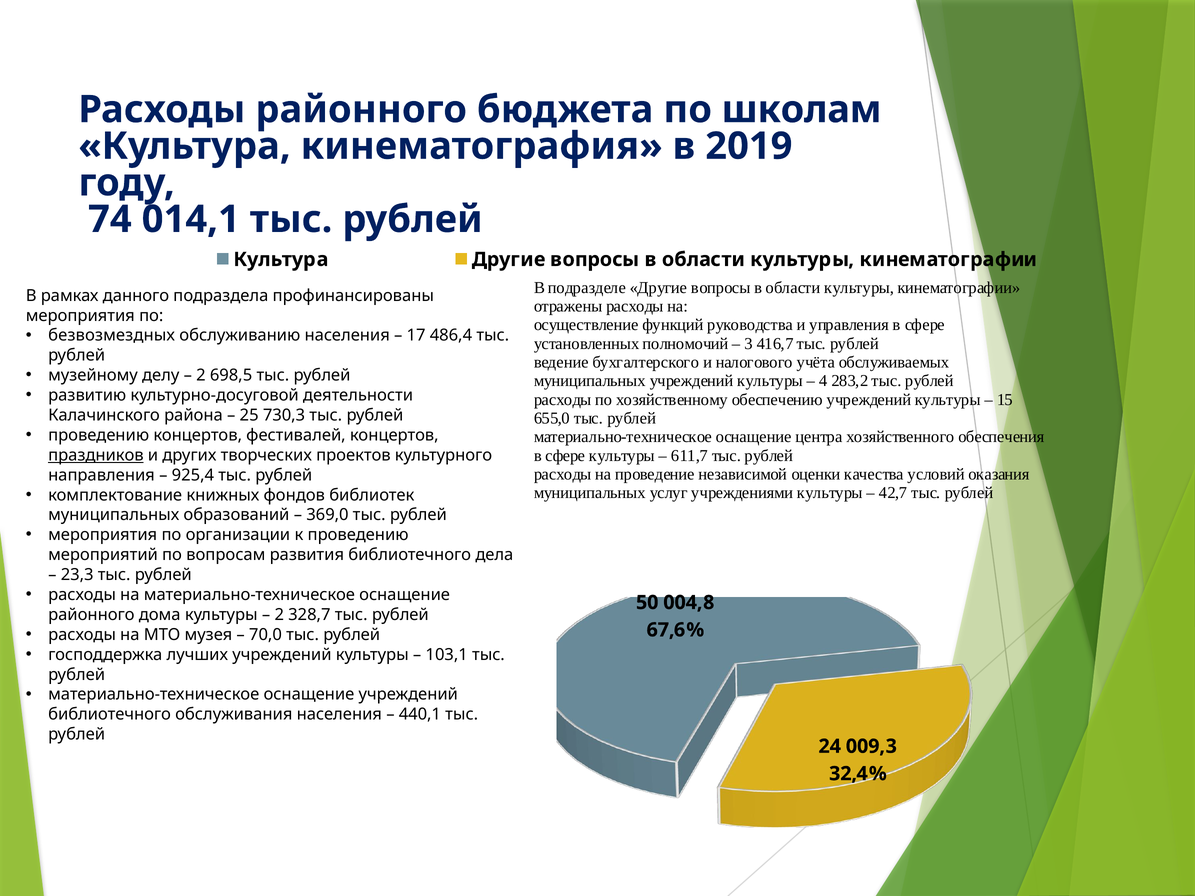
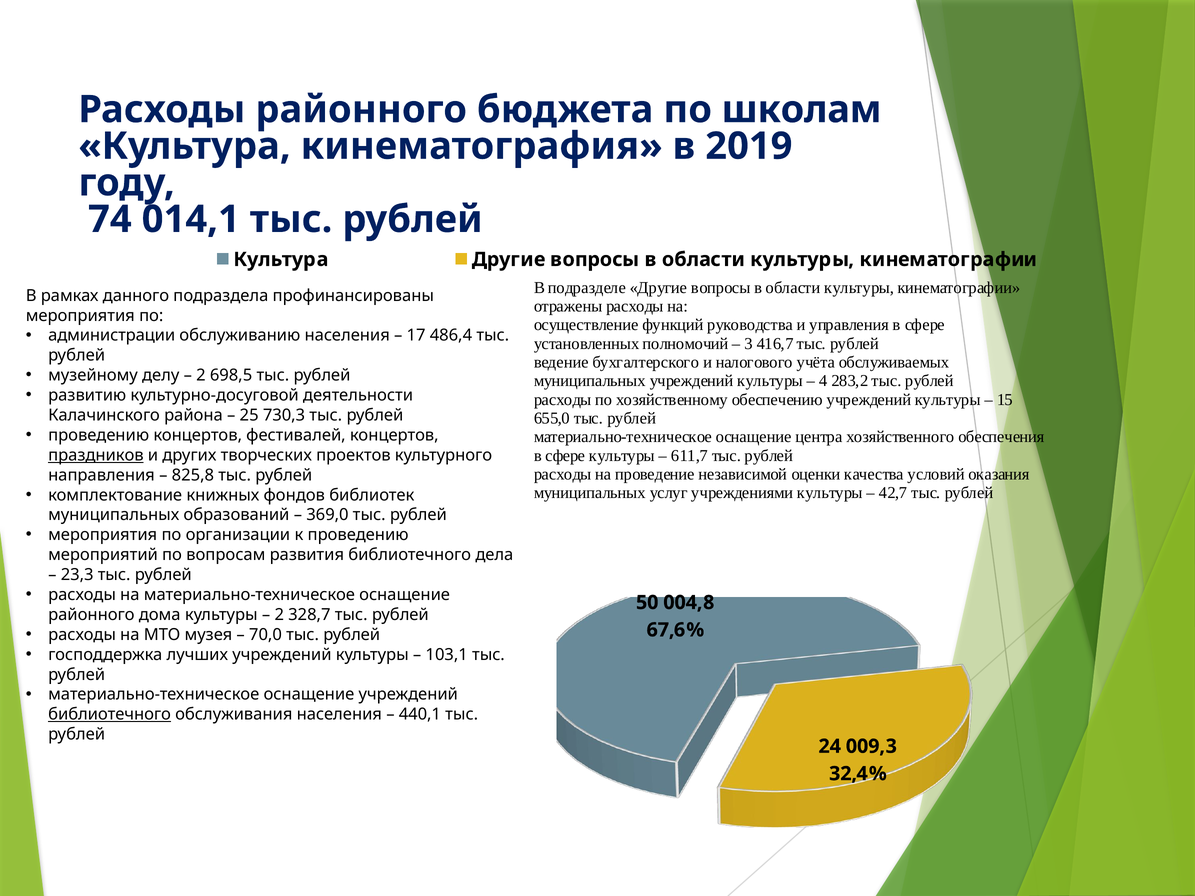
безвозмездных: безвозмездных -> администрации
925,4: 925,4 -> 825,8
библиотечного at (110, 715) underline: none -> present
